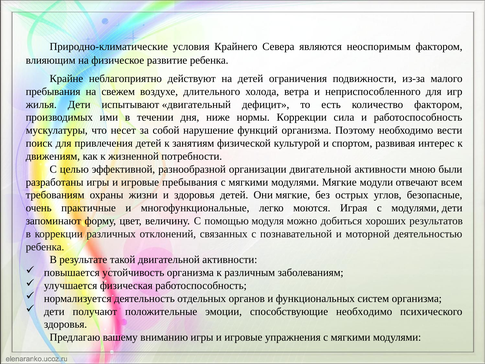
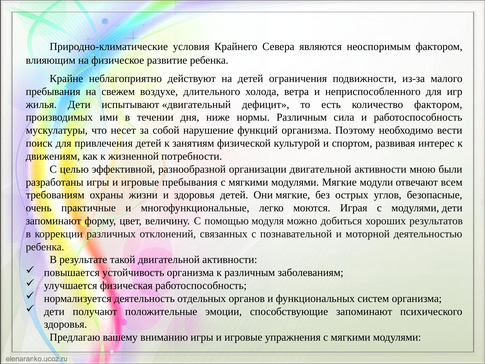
нормы Коррекции: Коррекции -> Различным
способствующие необходимо: необходимо -> запоминают
